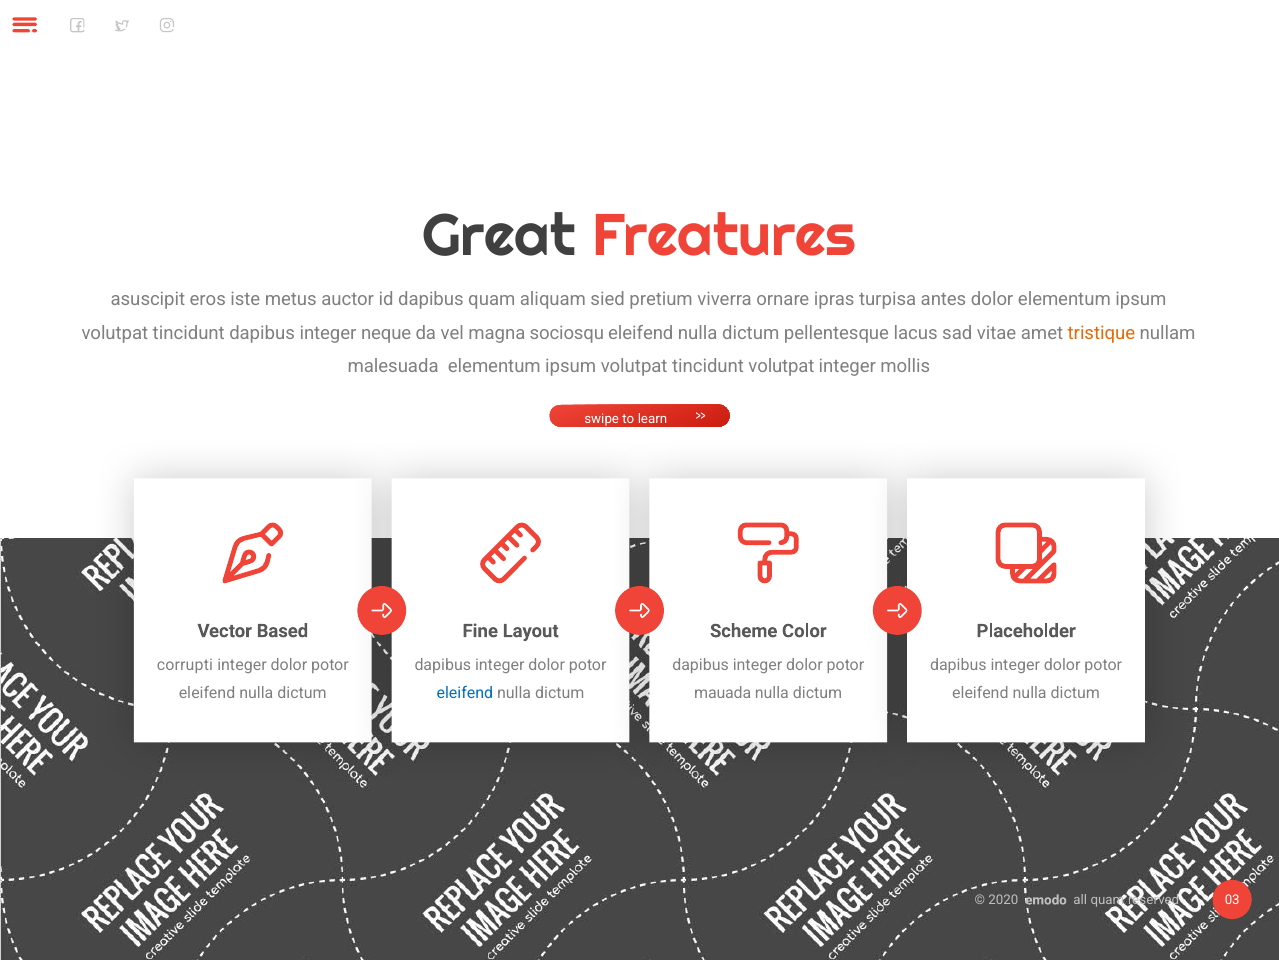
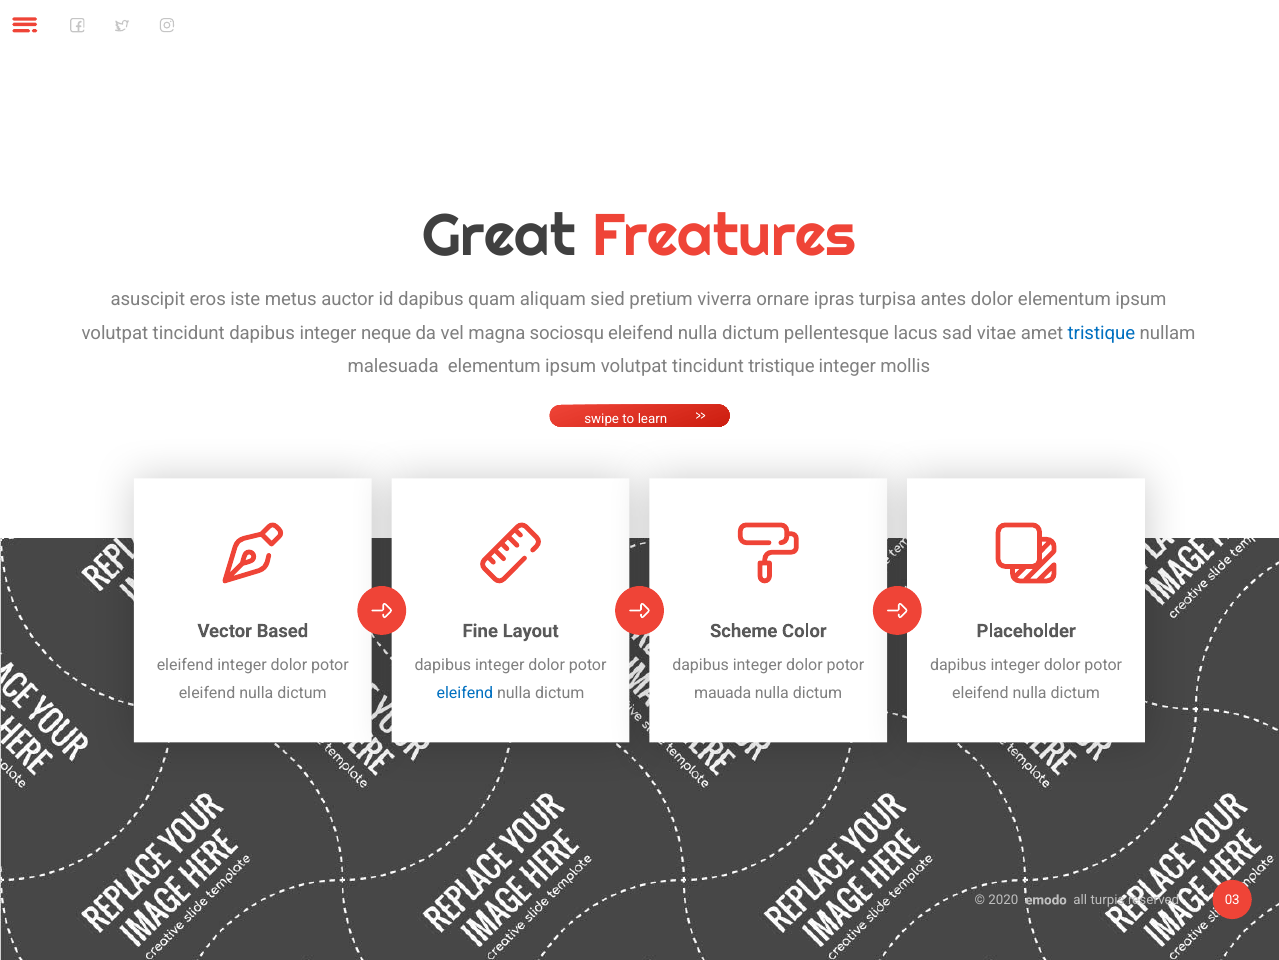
tristique at (1101, 333) colour: orange -> blue
tincidunt volutpat: volutpat -> tristique
corrupti at (185, 664): corrupti -> eleifend
all quam: quam -> turpis
